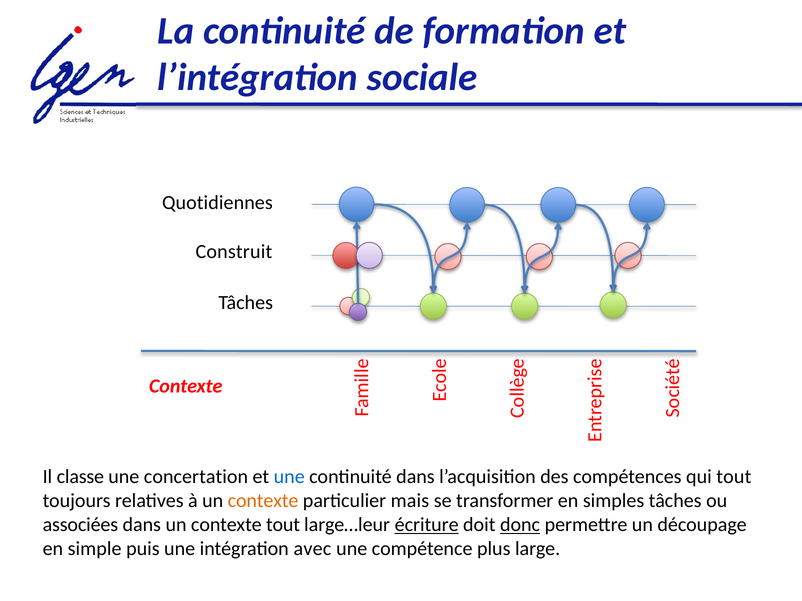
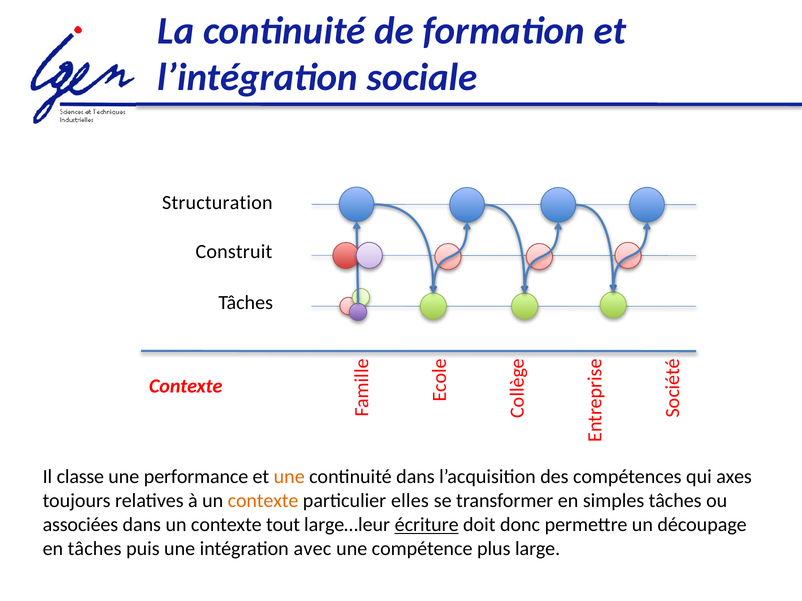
Quotidiennes: Quotidiennes -> Structuration
concertation: concertation -> performance
une at (289, 477) colour: blue -> orange
qui tout: tout -> axes
mais: mais -> elles
donc underline: present -> none
en simple: simple -> tâches
